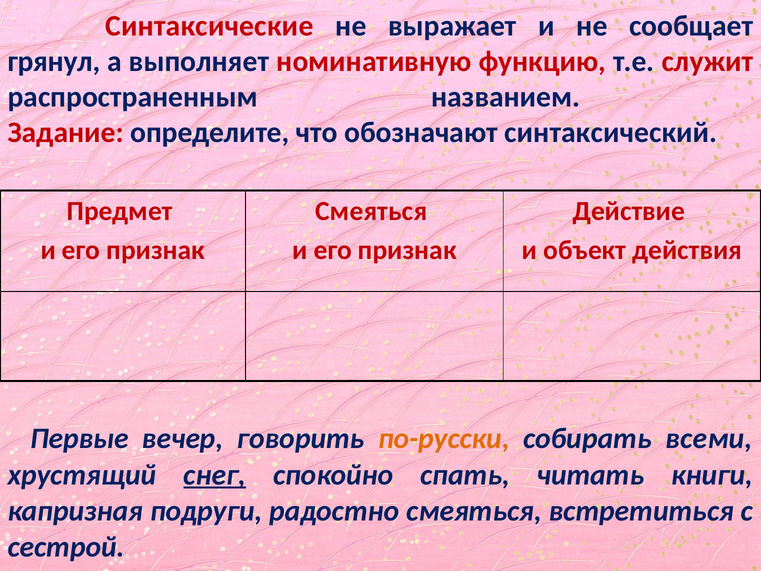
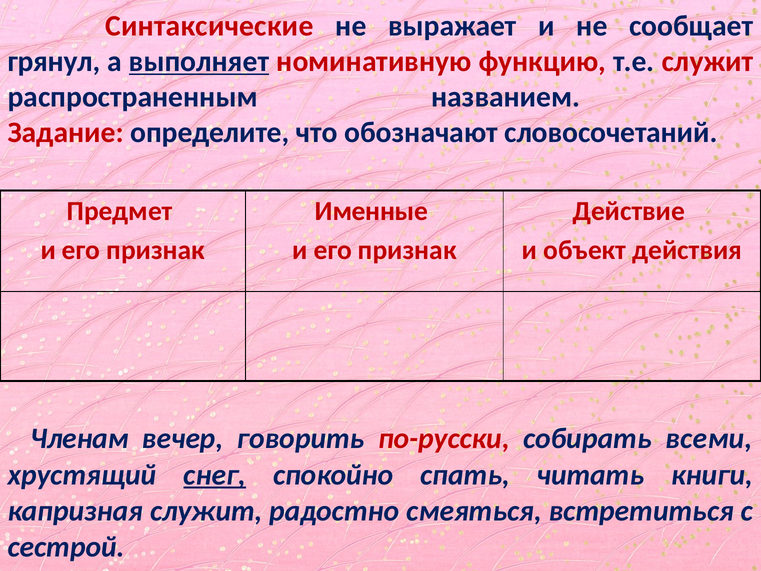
выполняет underline: none -> present
синтаксический: синтаксический -> словосочетаний
Смеяться at (371, 211): Смеяться -> Именные
Первые: Первые -> Членам
по-русски colour: orange -> red
капризная подруги: подруги -> служит
